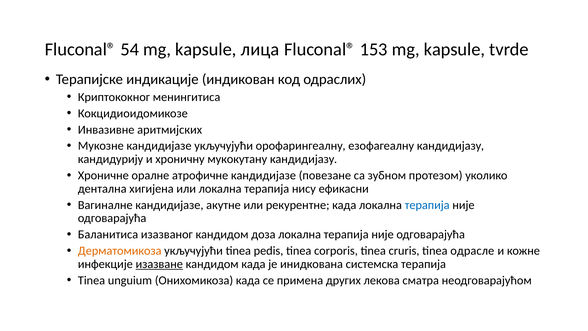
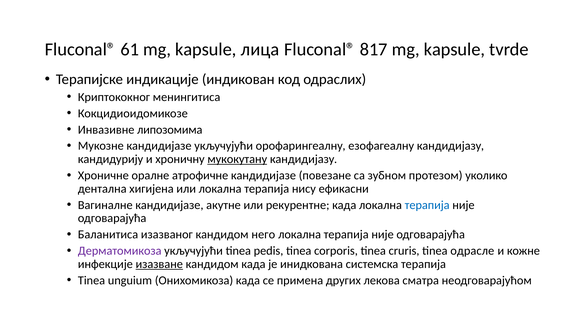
54: 54 -> 61
153: 153 -> 817
аритмијских: аритмијских -> липозомима
мукокутану underline: none -> present
доза: доза -> него
Дерматомикоза colour: orange -> purple
